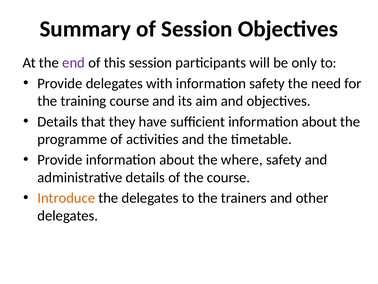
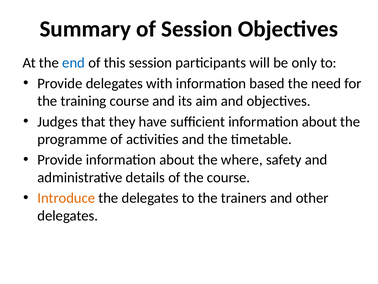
end colour: purple -> blue
information safety: safety -> based
Details at (58, 121): Details -> Judges
